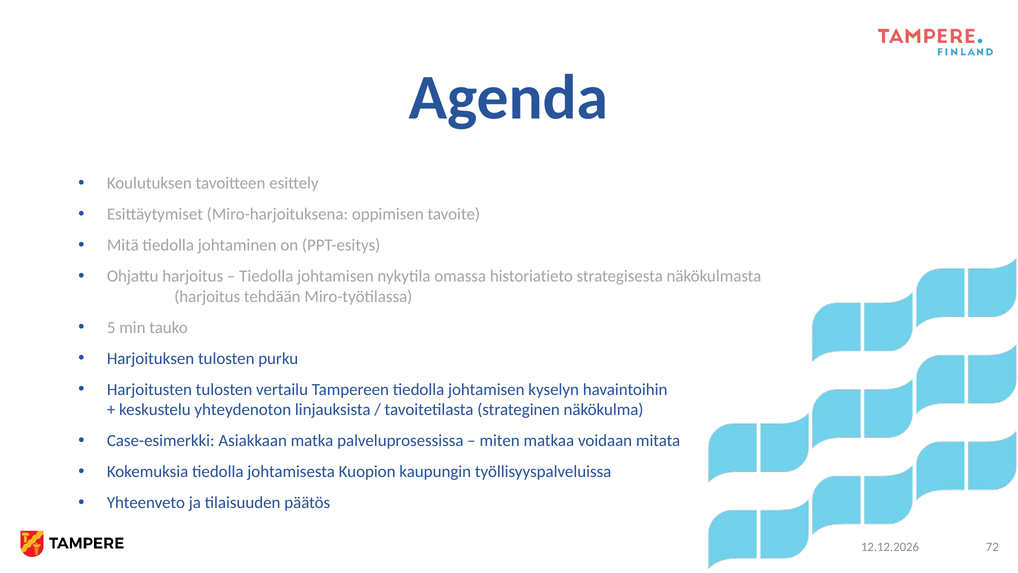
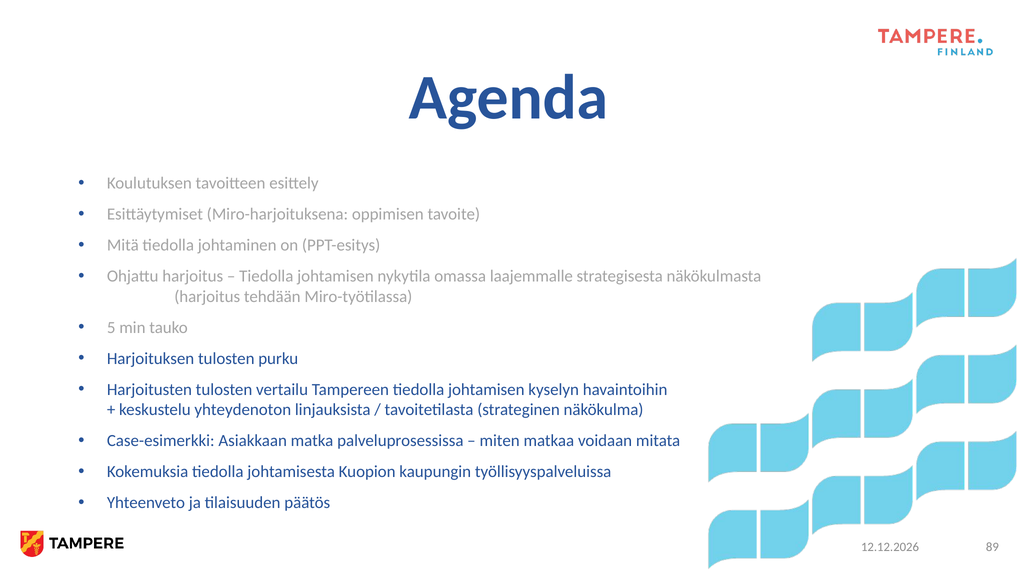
historiatieto: historiatieto -> laajemmalle
72: 72 -> 89
